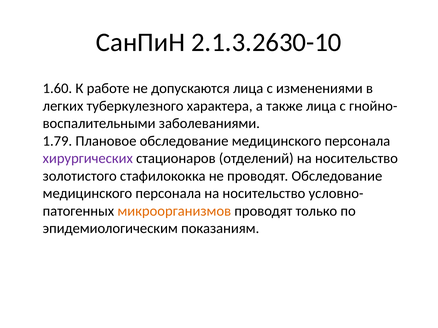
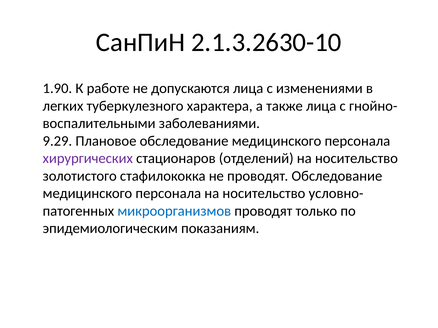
1.60: 1.60 -> 1.90
1.79: 1.79 -> 9.29
микроорганизмов colour: orange -> blue
